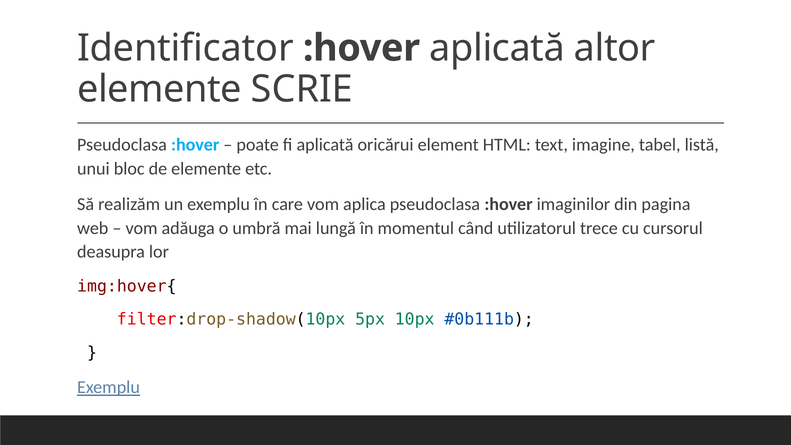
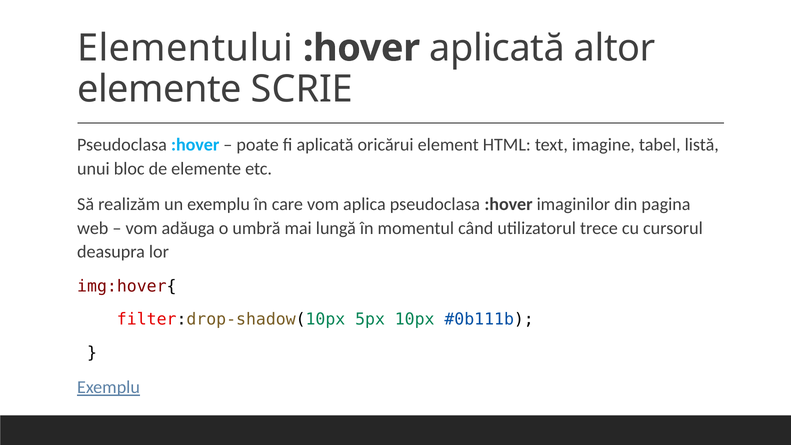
Identificator: Identificator -> Elementului
